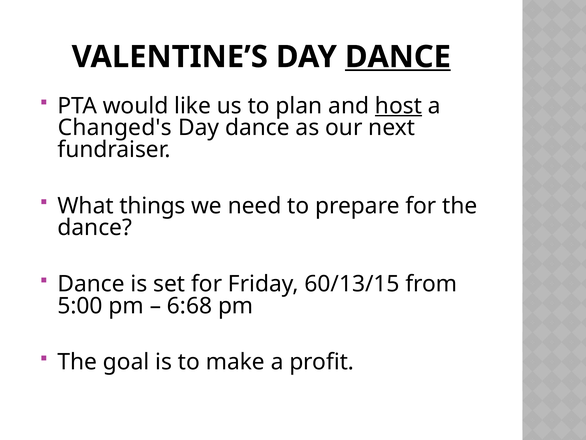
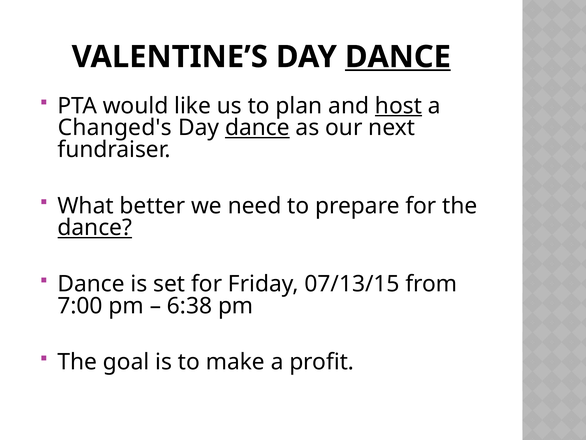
dance at (257, 128) underline: none -> present
things: things -> better
dance at (95, 227) underline: none -> present
60/13/15: 60/13/15 -> 07/13/15
5:00: 5:00 -> 7:00
6:68: 6:68 -> 6:38
